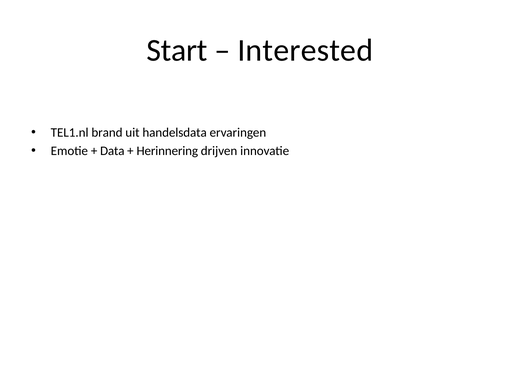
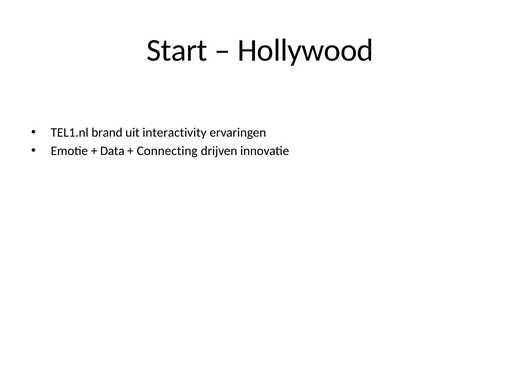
Interested: Interested -> Hollywood
handelsdata: handelsdata -> interactivity
Herinnering: Herinnering -> Connecting
